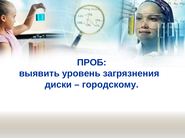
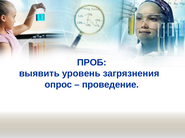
диски: диски -> опрос
городскому: городскому -> проведение
